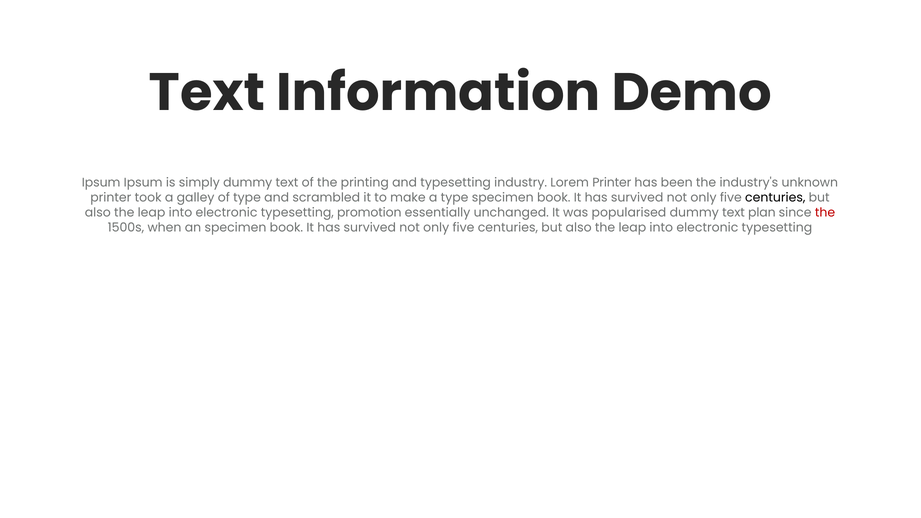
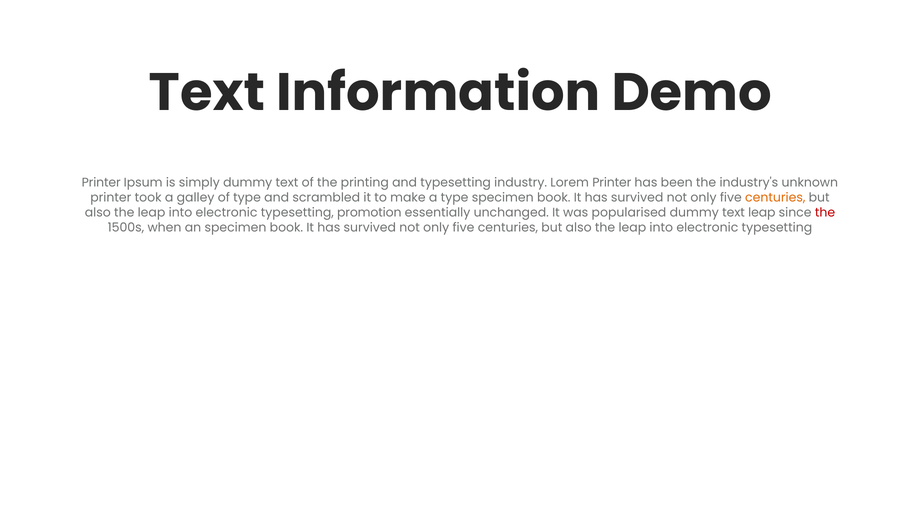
Ipsum at (101, 182): Ipsum -> Printer
centuries at (775, 197) colour: black -> orange
text plan: plan -> leap
